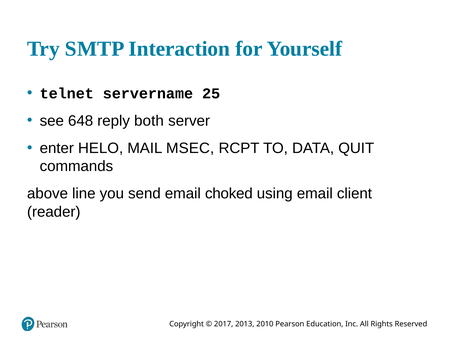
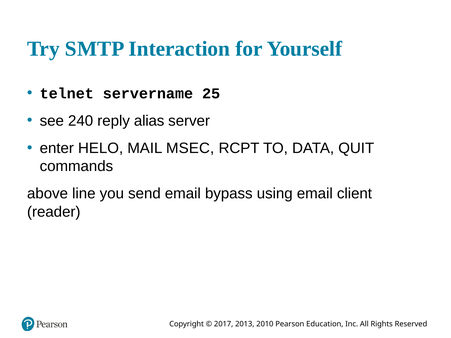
648: 648 -> 240
both: both -> alias
choked: choked -> bypass
